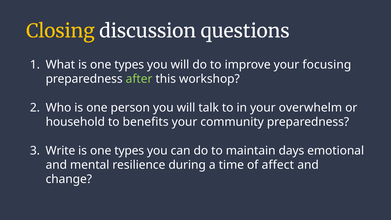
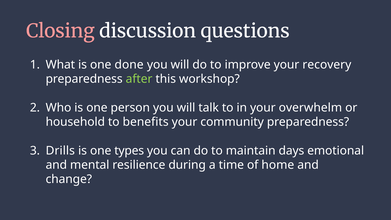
Closing colour: yellow -> pink
What is one types: types -> done
focusing: focusing -> recovery
Write: Write -> Drills
affect: affect -> home
